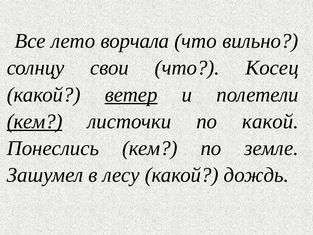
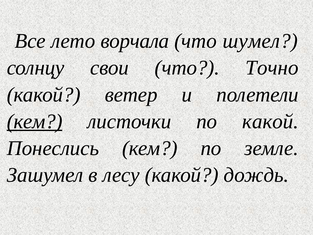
вильно: вильно -> шумел
Косец: Косец -> Точно
ветер underline: present -> none
